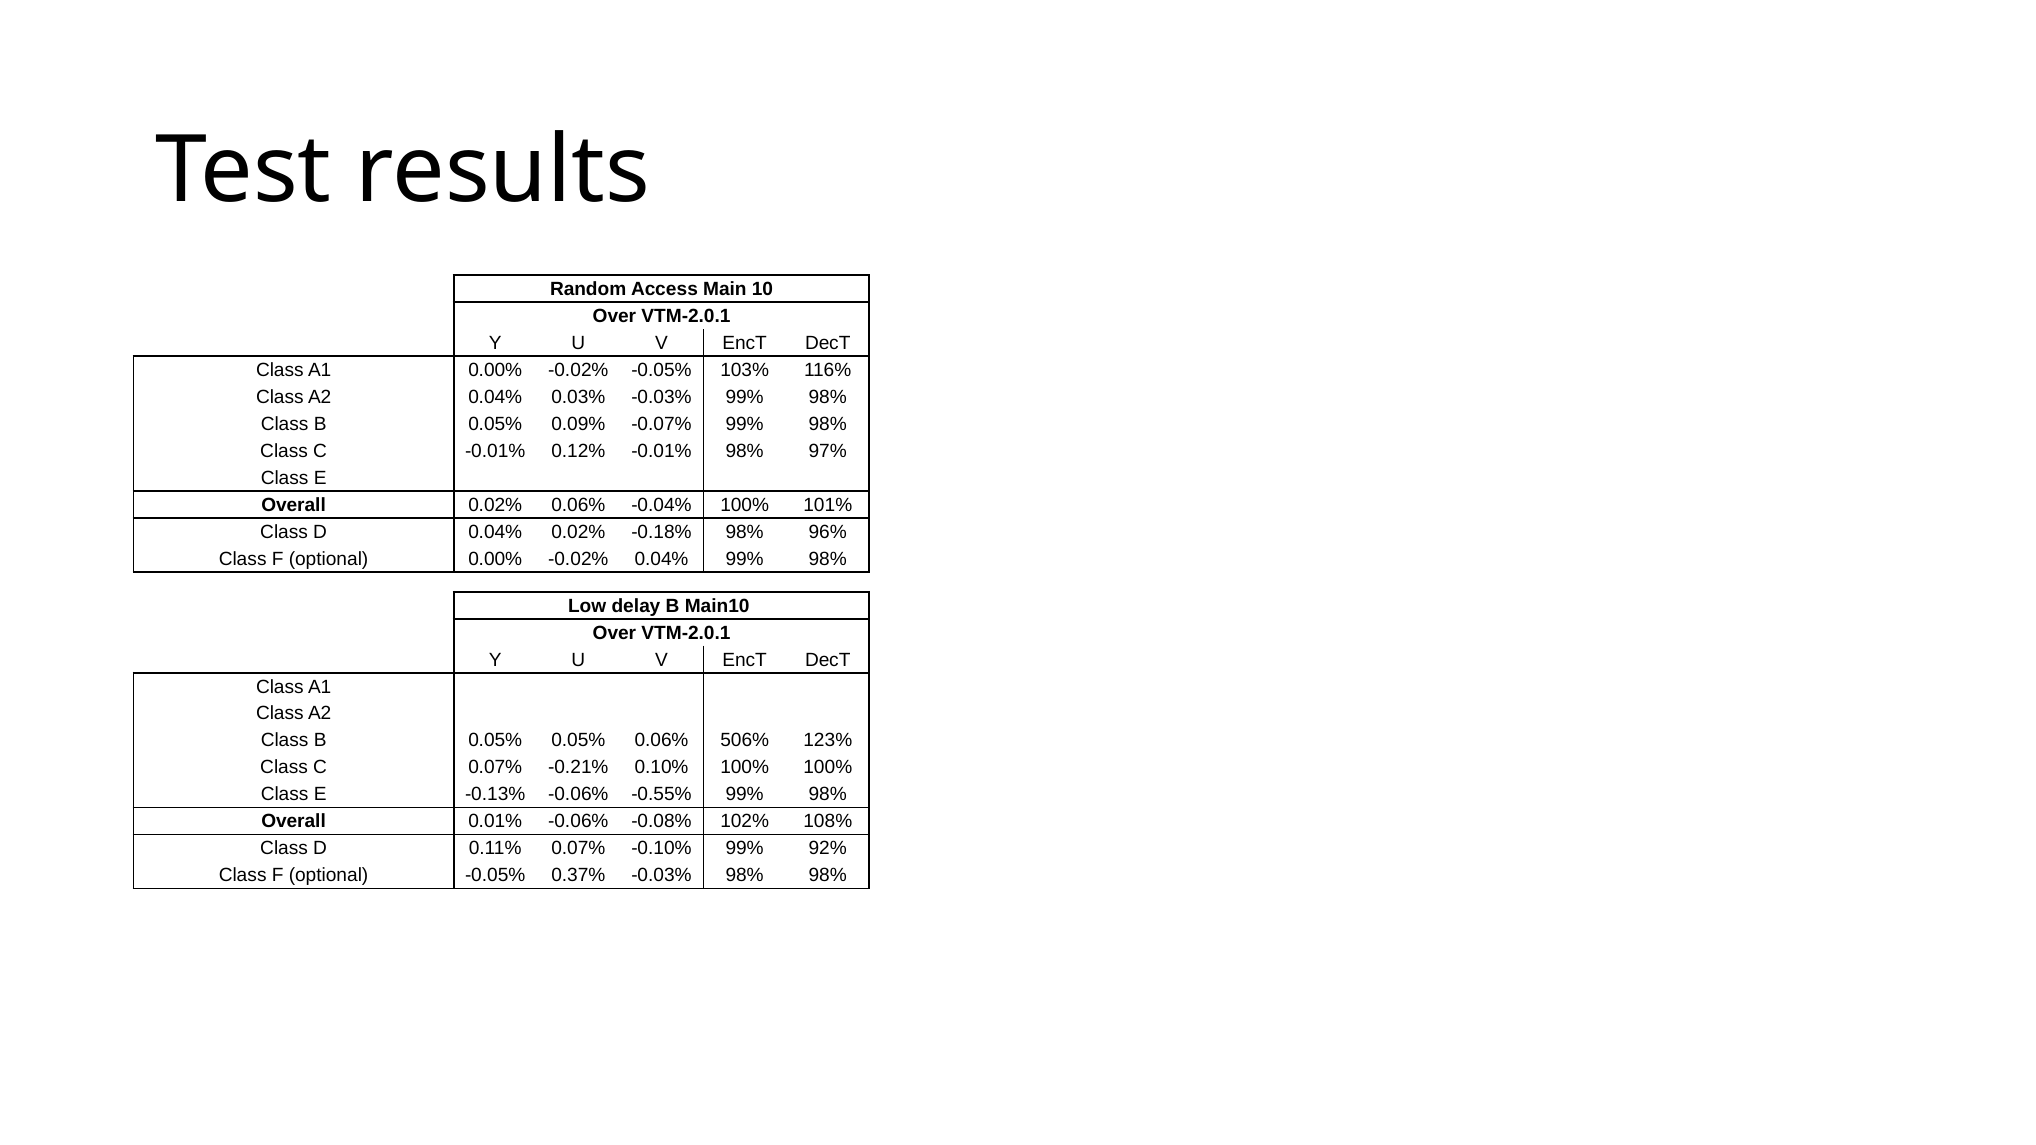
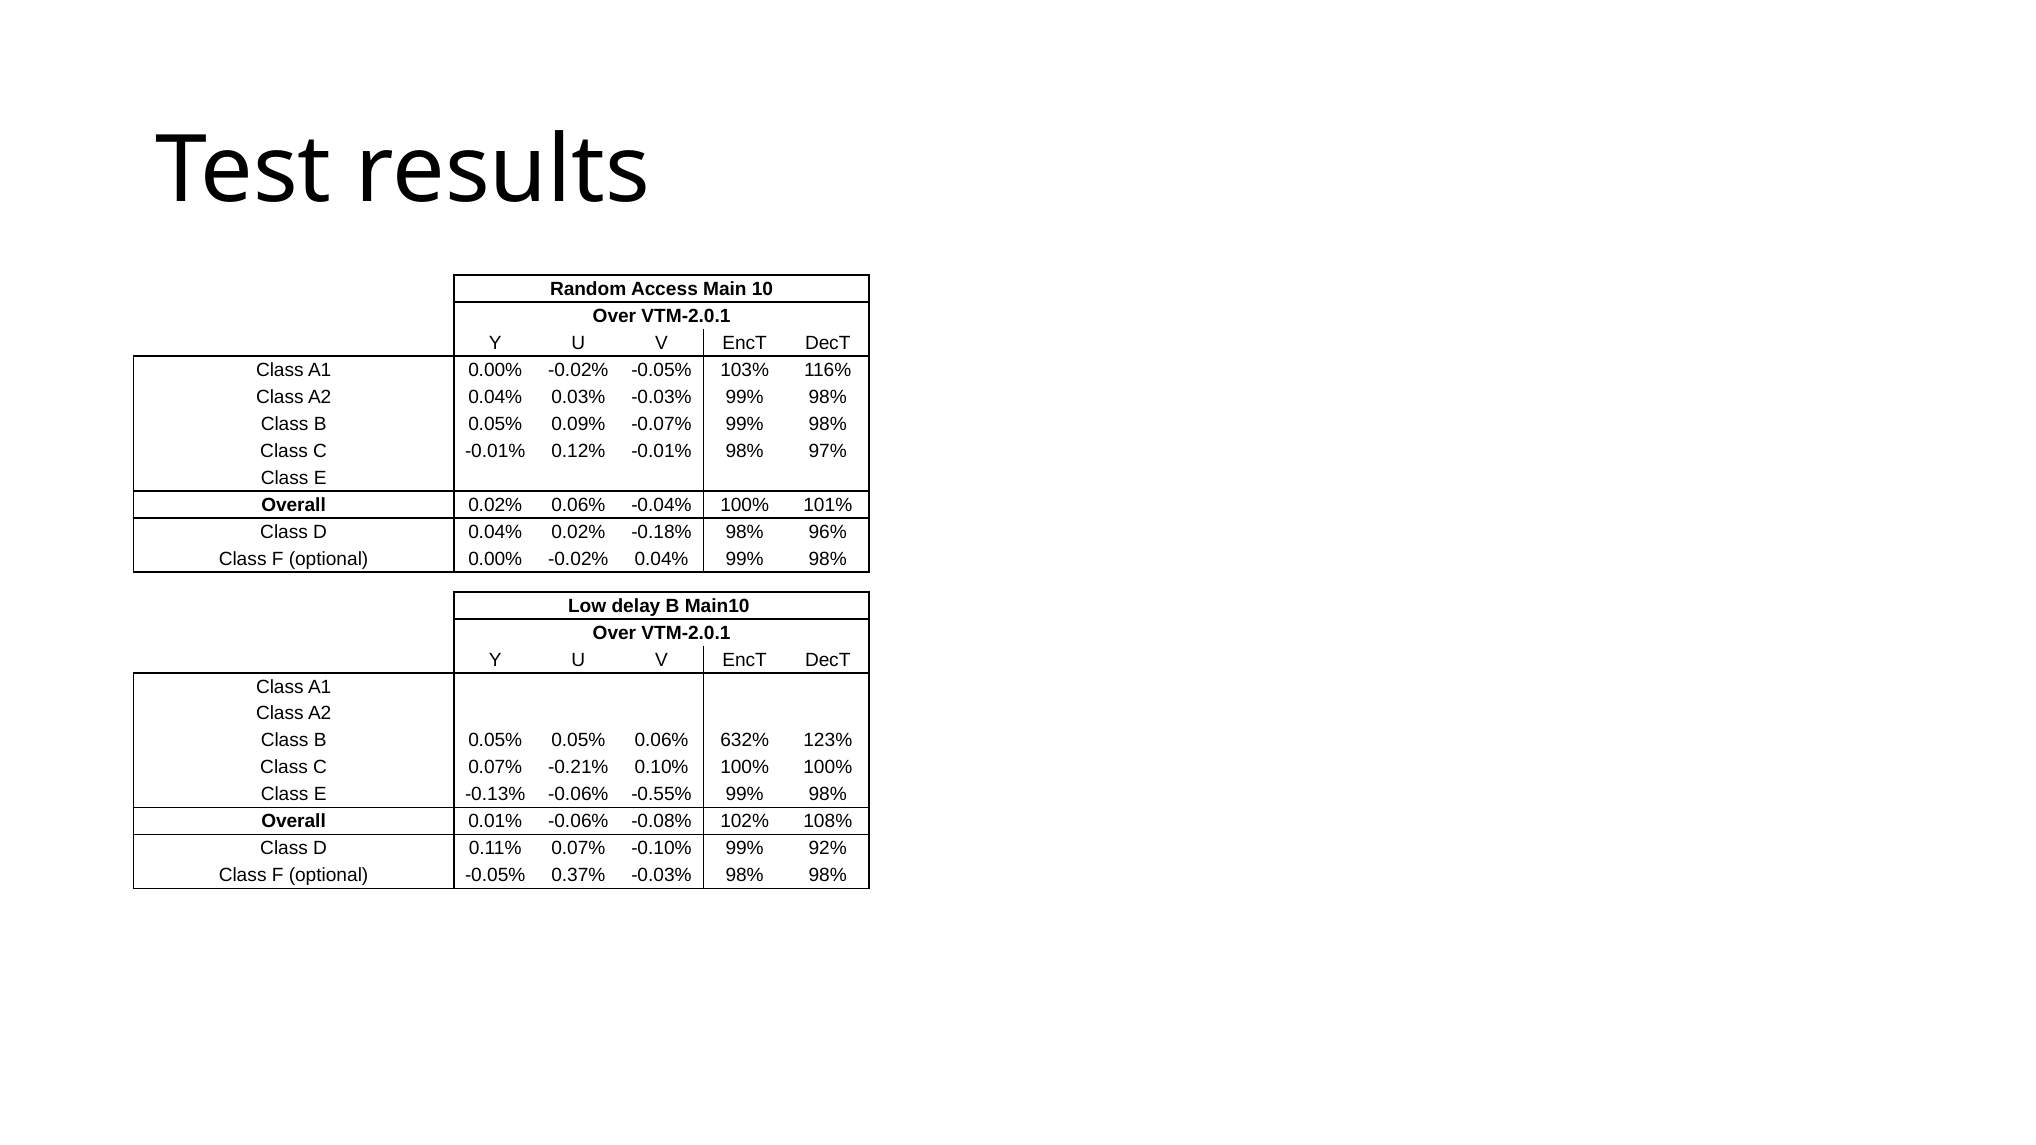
506%: 506% -> 632%
